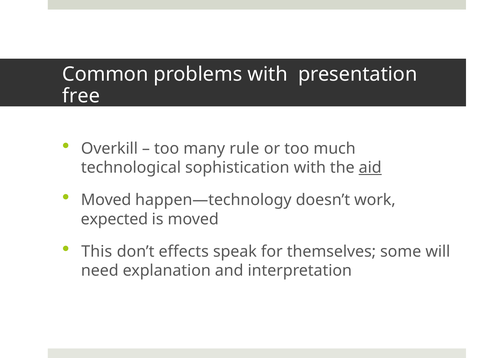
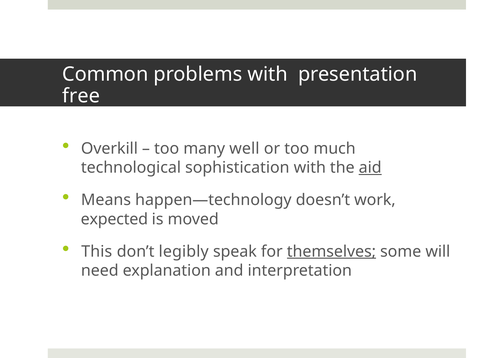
rule: rule -> well
Moved at (106, 200): Moved -> Means
effects: effects -> legibly
themselves underline: none -> present
